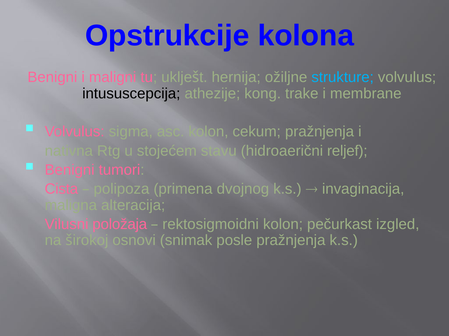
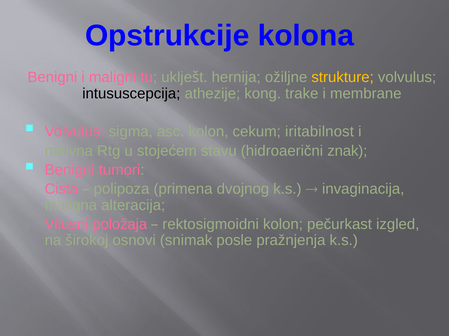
strukture colour: light blue -> yellow
cekum pražnjenja: pražnjenja -> iritabilnost
reljef: reljef -> znak
